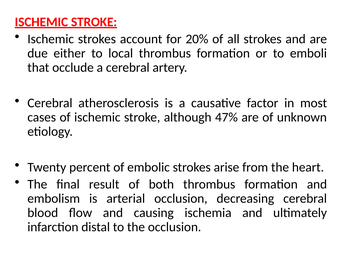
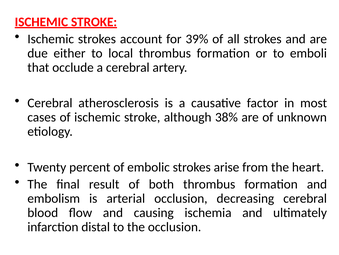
20%: 20% -> 39%
47%: 47% -> 38%
